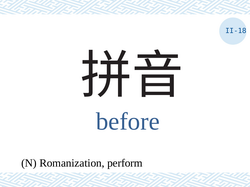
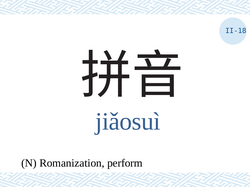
before: before -> jiǎosuì
